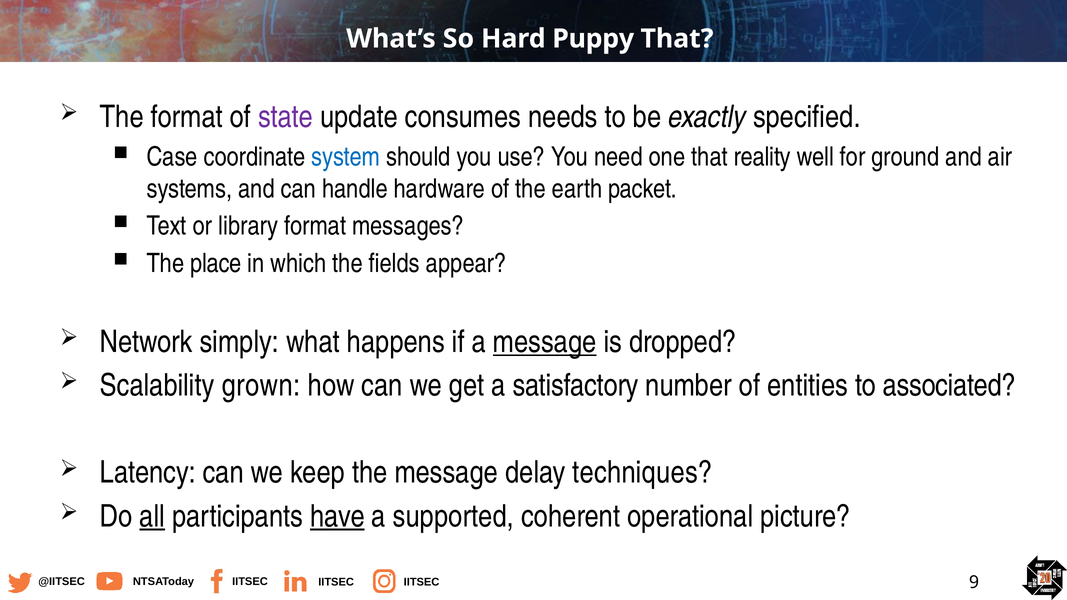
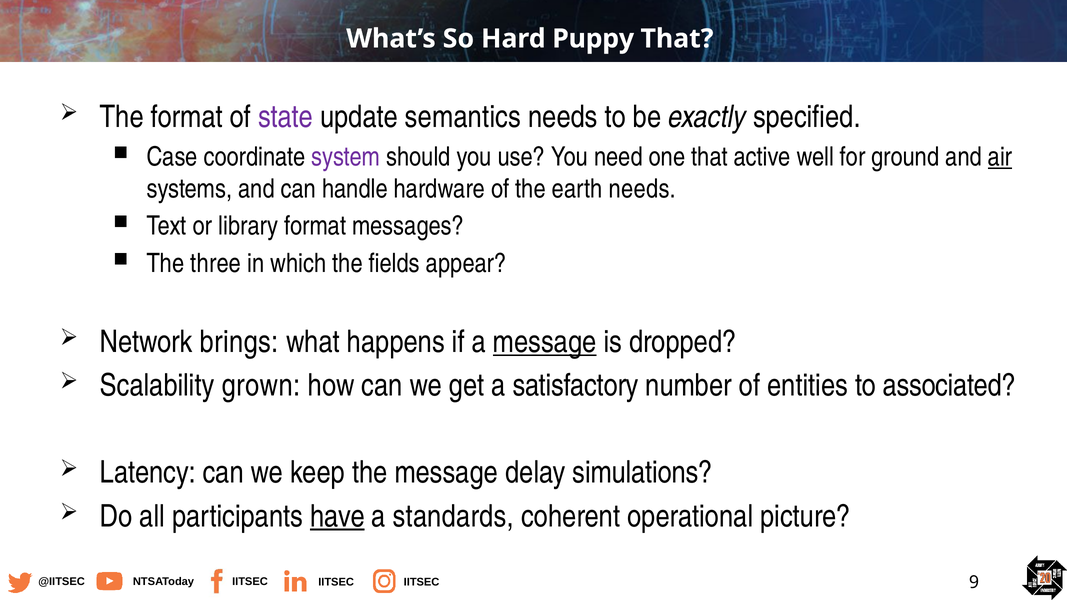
consumes: consumes -> semantics
system colour: blue -> purple
reality: reality -> active
air underline: none -> present
earth packet: packet -> needs
place: place -> three
simply: simply -> brings
techniques: techniques -> simulations
all underline: present -> none
supported: supported -> standards
